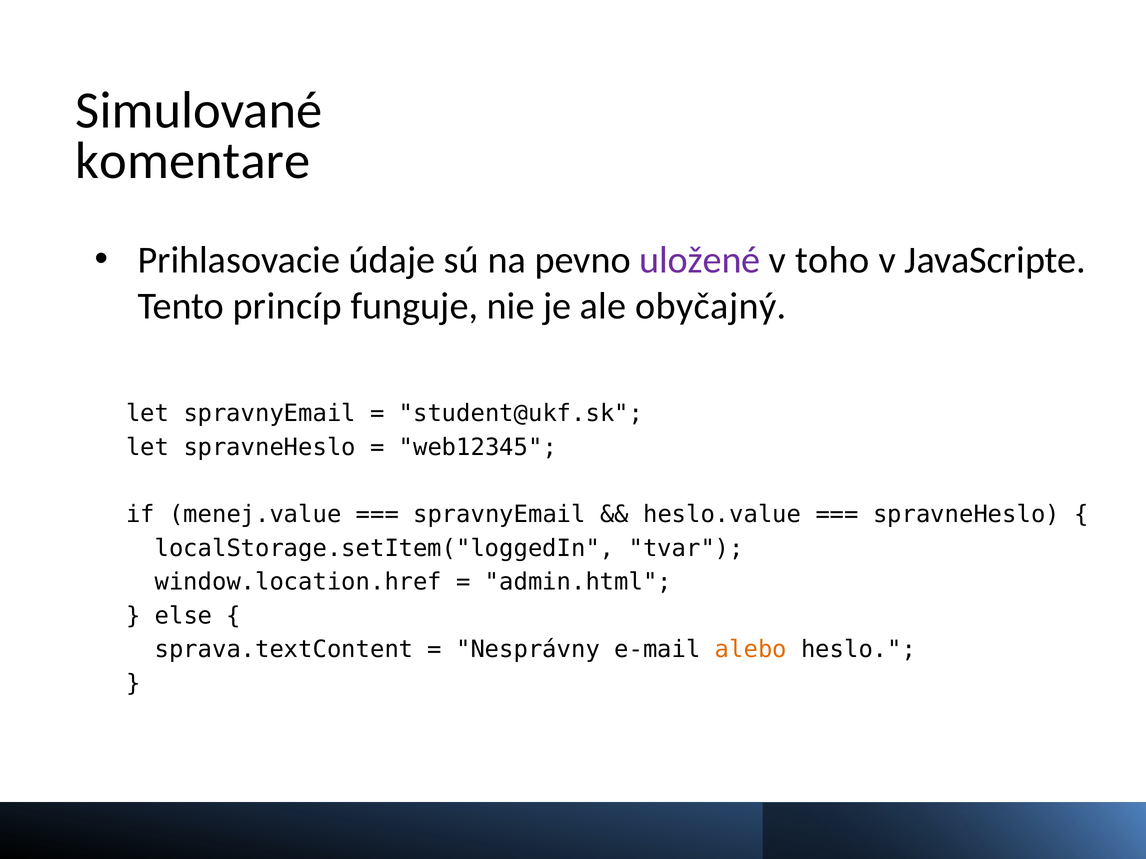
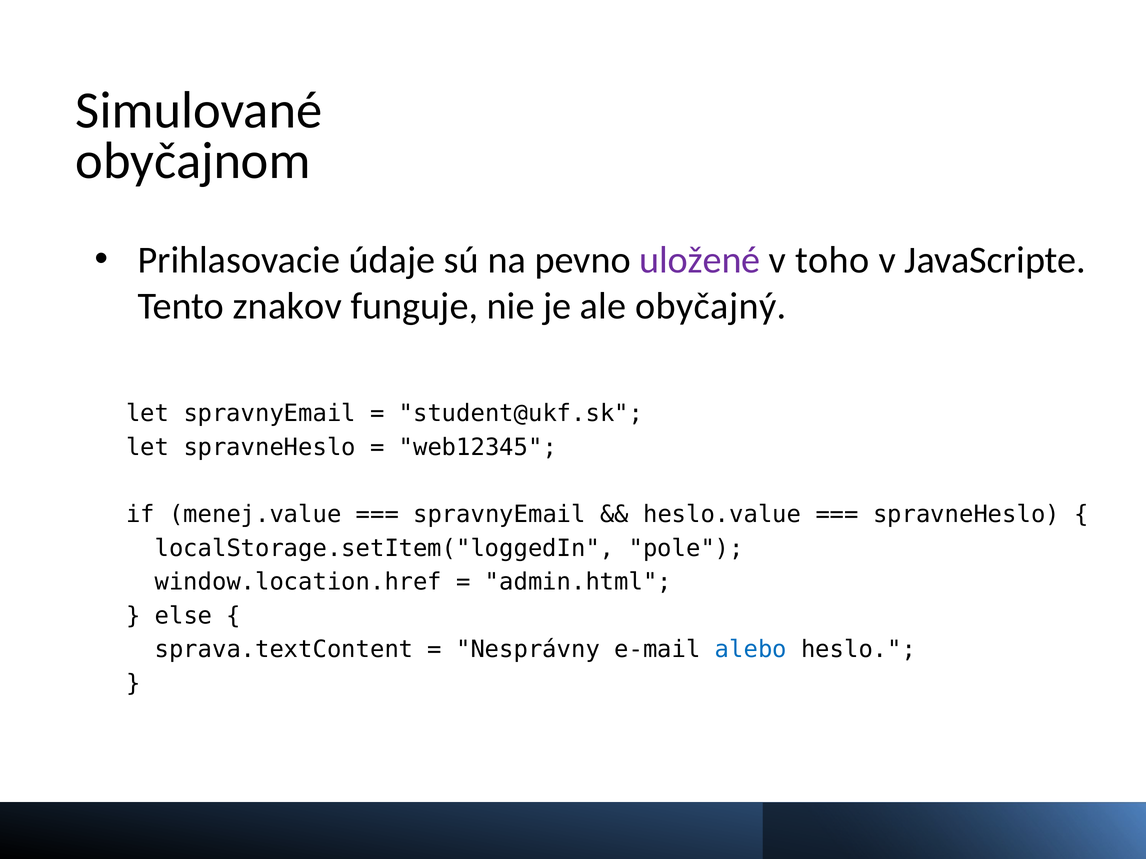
komentare: komentare -> obyčajnom
princíp: princíp -> znakov
tvar: tvar -> pole
alebo colour: orange -> blue
